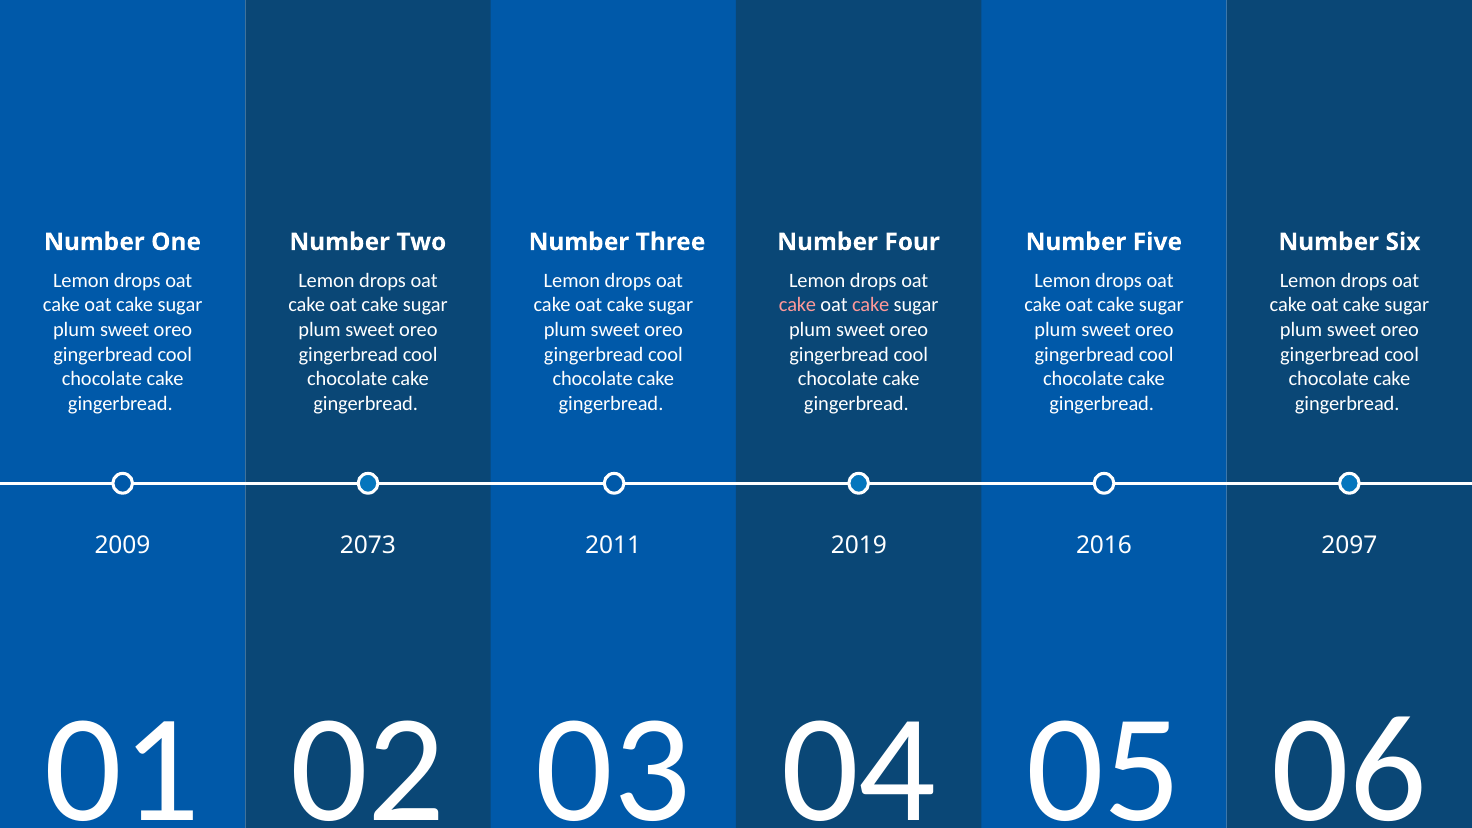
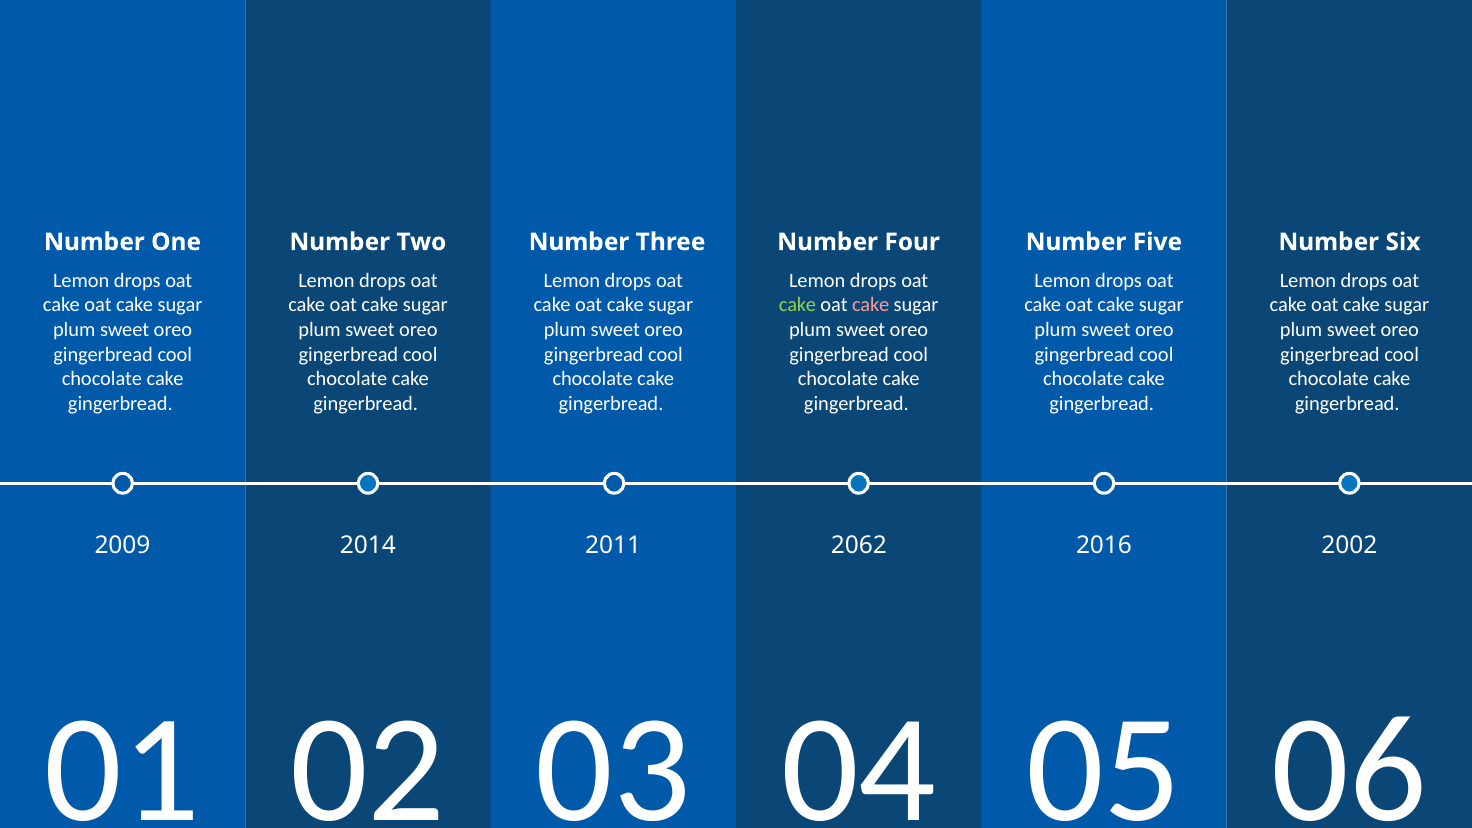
cake at (797, 305) colour: pink -> light green
2073: 2073 -> 2014
2019: 2019 -> 2062
2097: 2097 -> 2002
